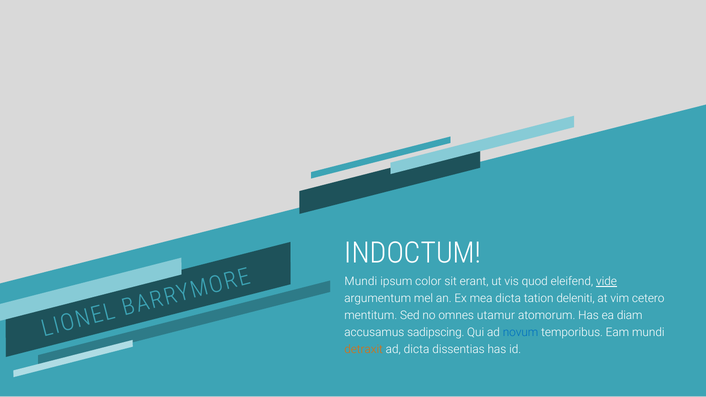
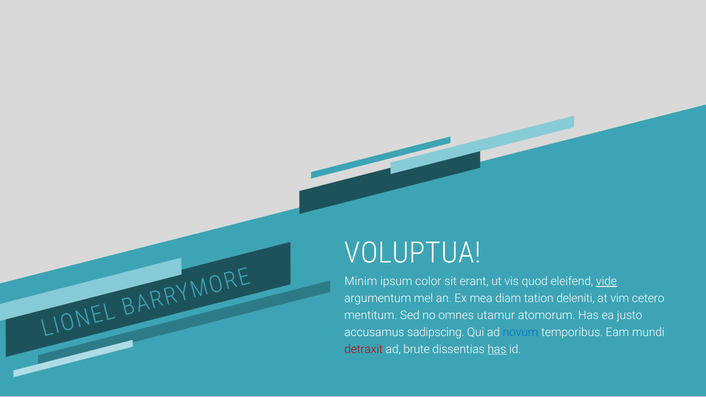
INDOCTUM: INDOCTUM -> VOLUPTUA
Mundi at (361, 282): Mundi -> Minim
mea dicta: dicta -> diam
diam: diam -> justo
detraxit colour: orange -> red
ad dicta: dicta -> brute
has at (497, 349) underline: none -> present
